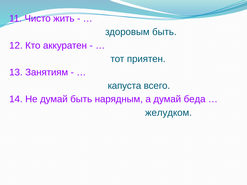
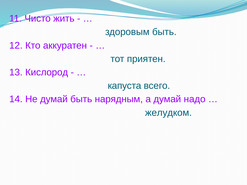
Занятиям: Занятиям -> Кислород
беда: беда -> надо
